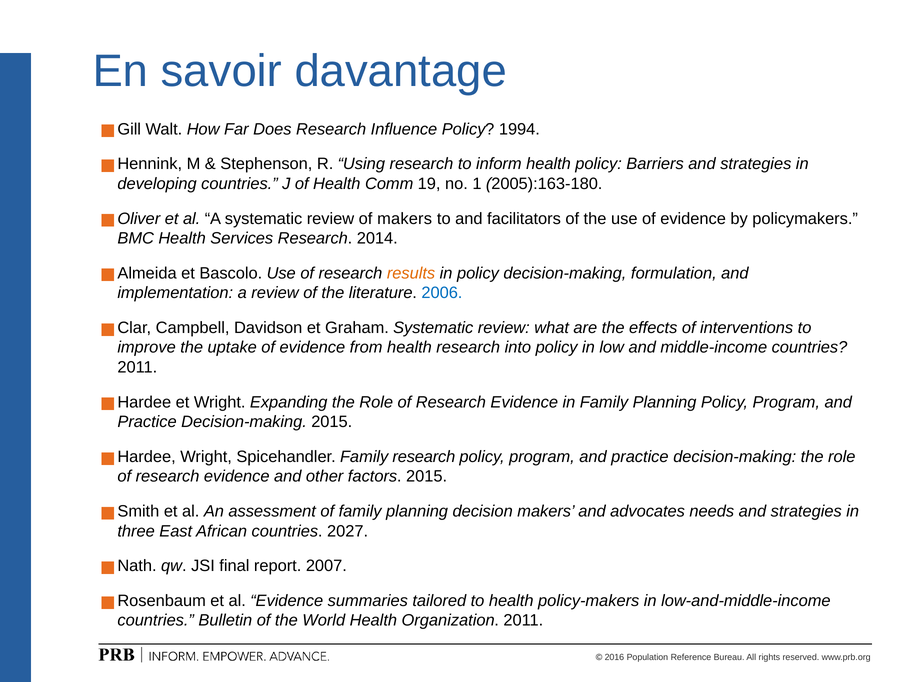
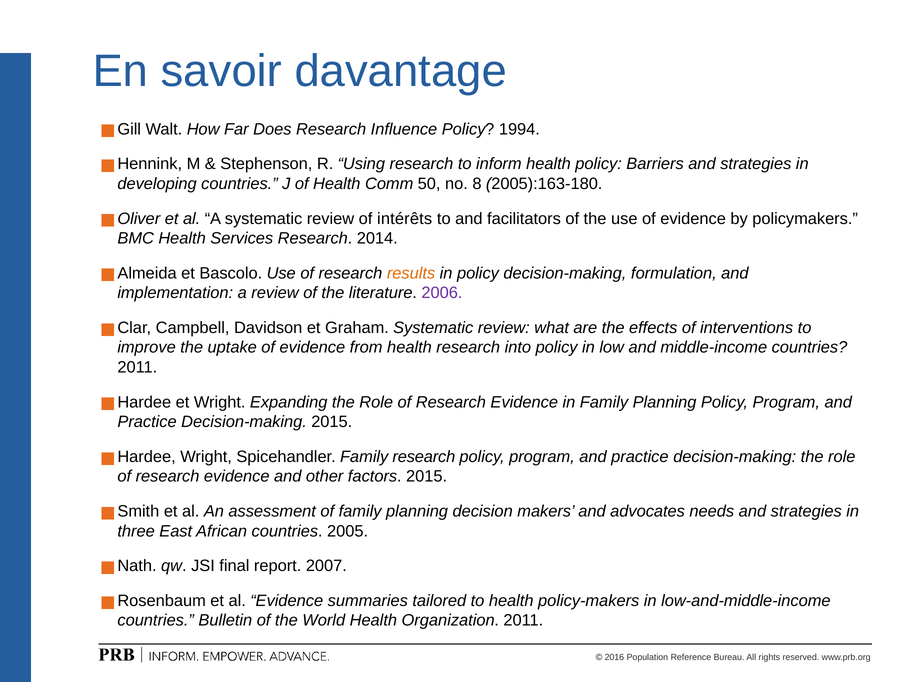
19: 19 -> 50
1: 1 -> 8
of makers: makers -> intérêts
2006 colour: blue -> purple
2027: 2027 -> 2005
